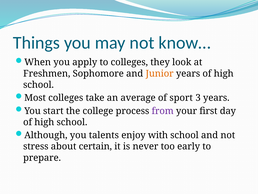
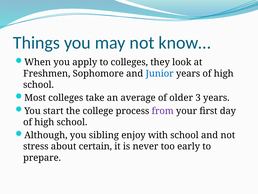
Junior colour: orange -> blue
sport: sport -> older
talents: talents -> sibling
